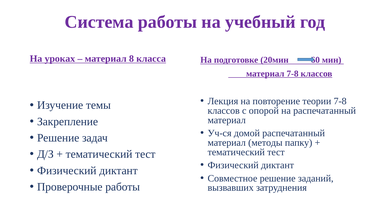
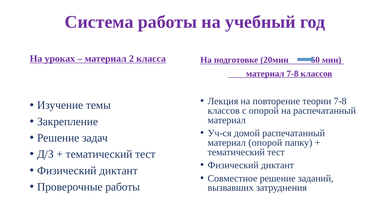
8: 8 -> 2
материал методы: методы -> опорой
